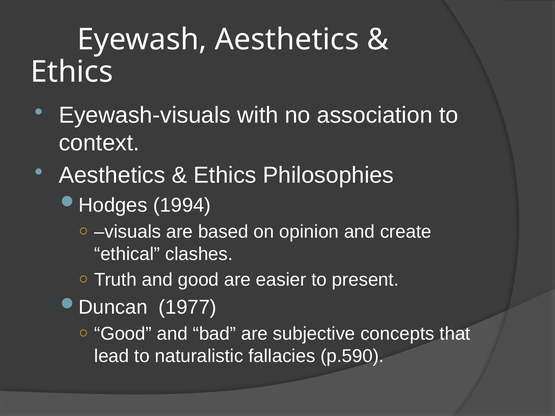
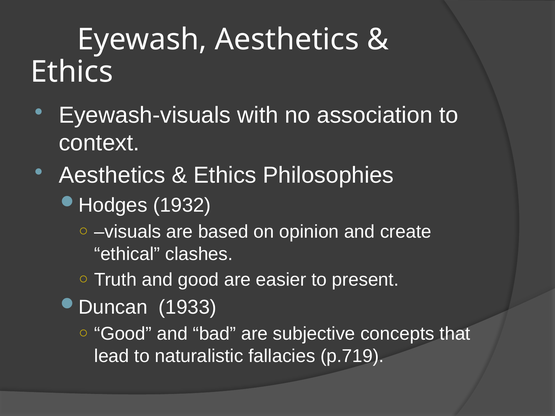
1994: 1994 -> 1932
1977: 1977 -> 1933
p.590: p.590 -> p.719
